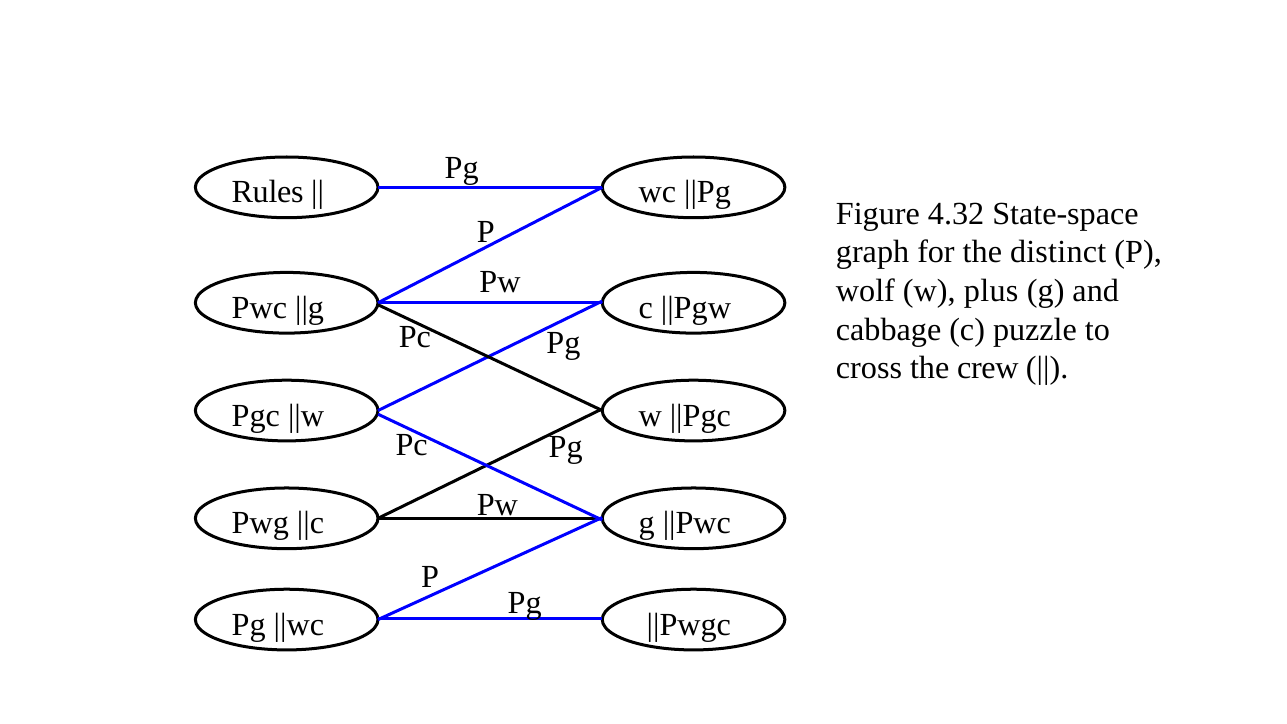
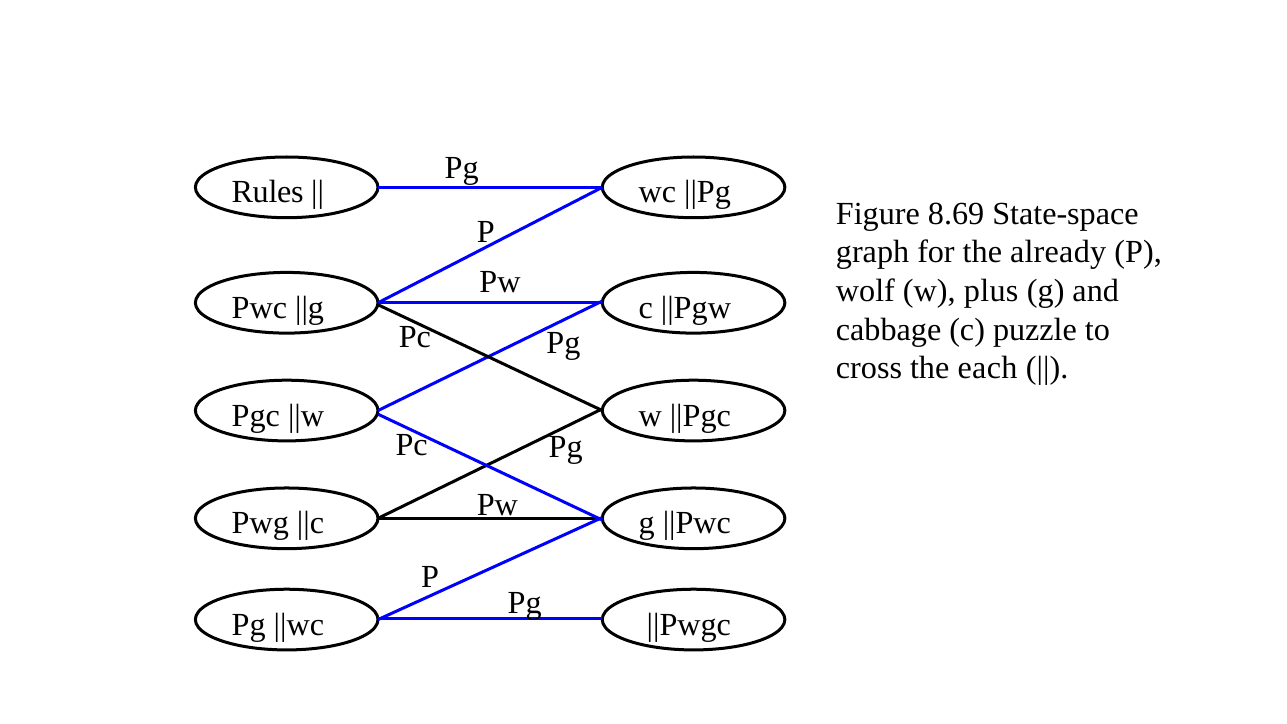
4.32: 4.32 -> 8.69
distinct: distinct -> already
crew: crew -> each
